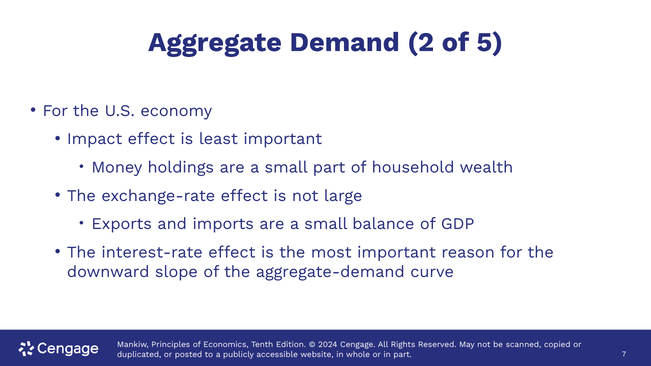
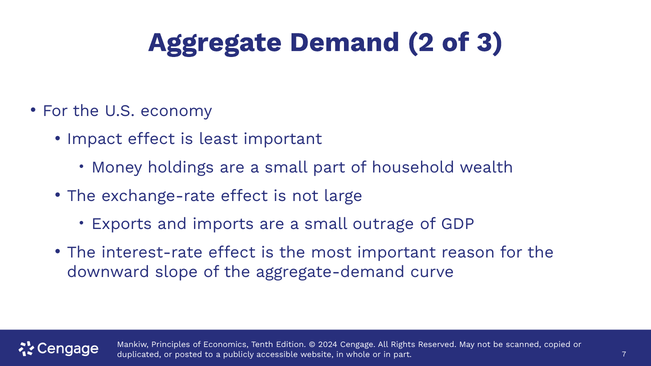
5: 5 -> 3
balance: balance -> outrage
